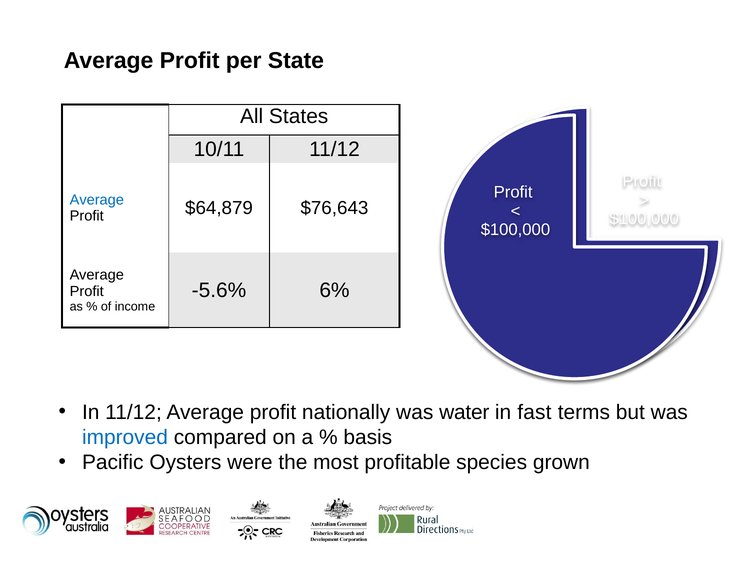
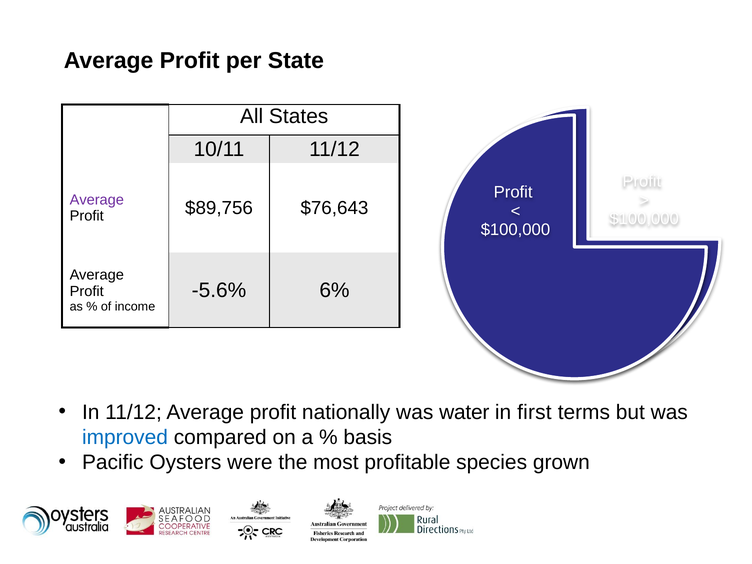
Average at (97, 200) colour: blue -> purple
$64,879: $64,879 -> $89,756
fast: fast -> first
